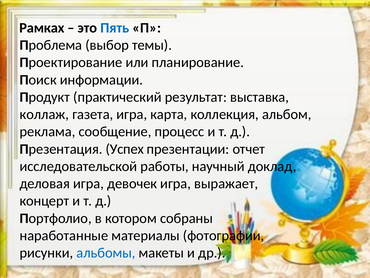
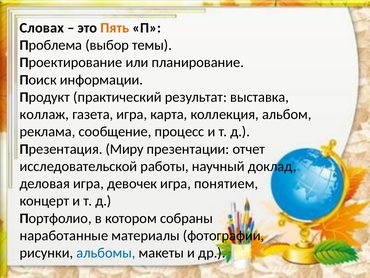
Рамках: Рамках -> Словах
Пять colour: blue -> orange
Успех: Успех -> Миру
выражает: выражает -> понятием
